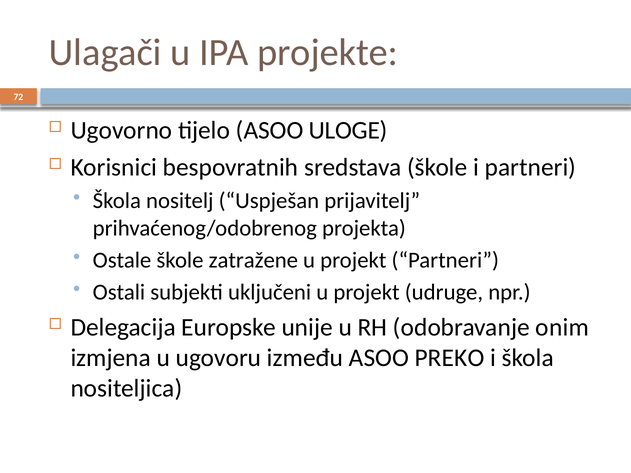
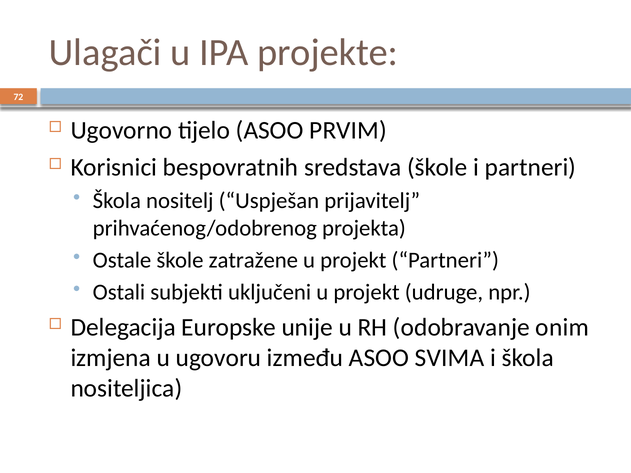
ULOGE: ULOGE -> PRVIM
PREKO: PREKO -> SVIMA
